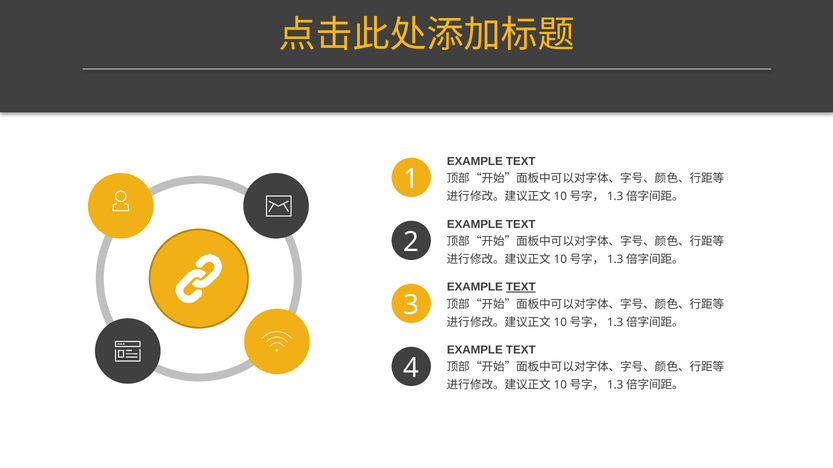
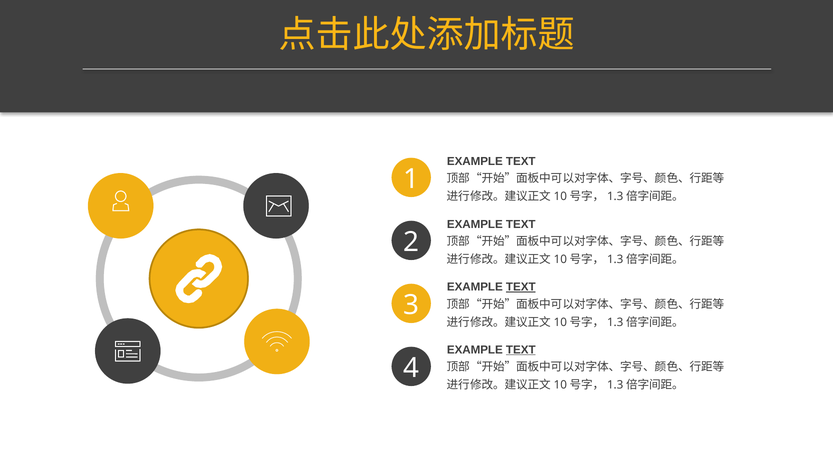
TEXT at (521, 350) underline: none -> present
